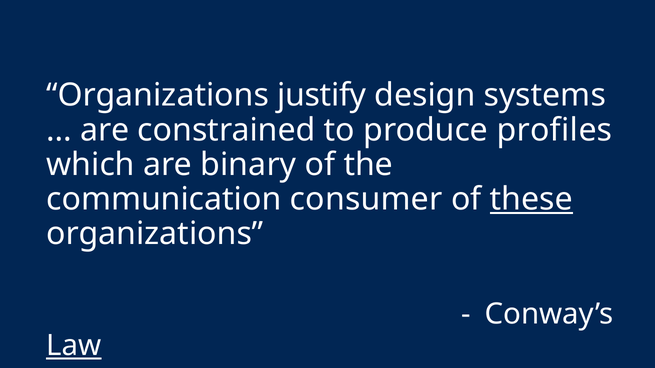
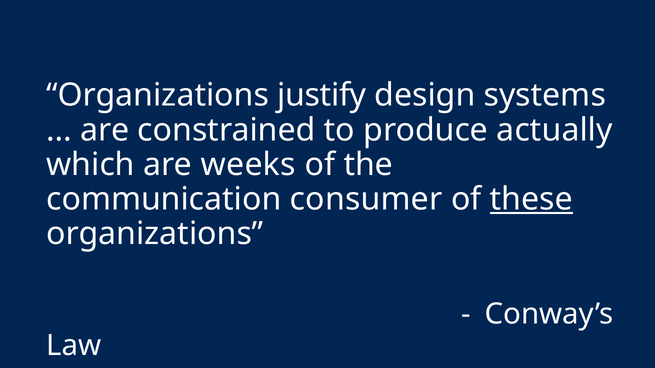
profiles: profiles -> actually
binary: binary -> weeks
Law underline: present -> none
